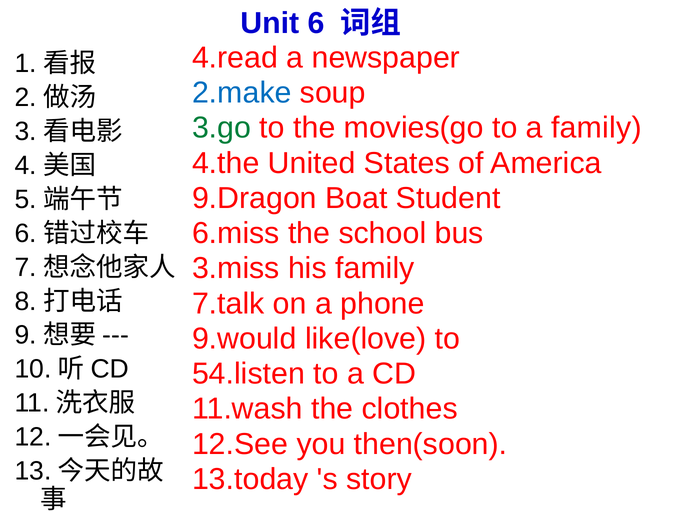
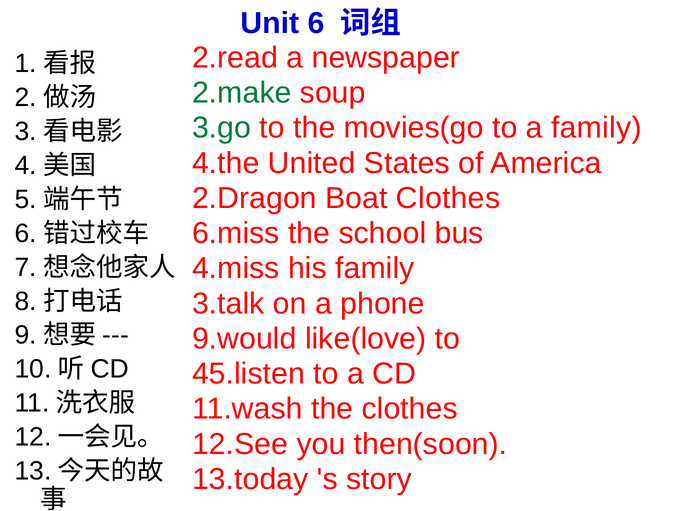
4.read: 4.read -> 2.read
2.make colour: blue -> green
9.Dragon: 9.Dragon -> 2.Dragon
Boat Student: Student -> Clothes
3.miss: 3.miss -> 4.miss
7.talk: 7.talk -> 3.talk
54.listen: 54.listen -> 45.listen
